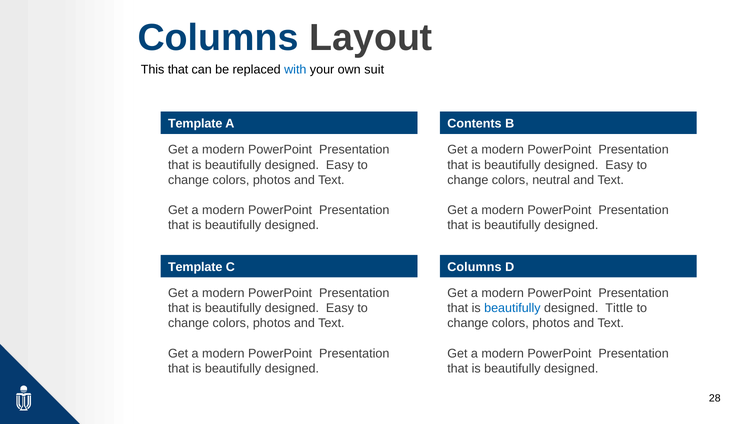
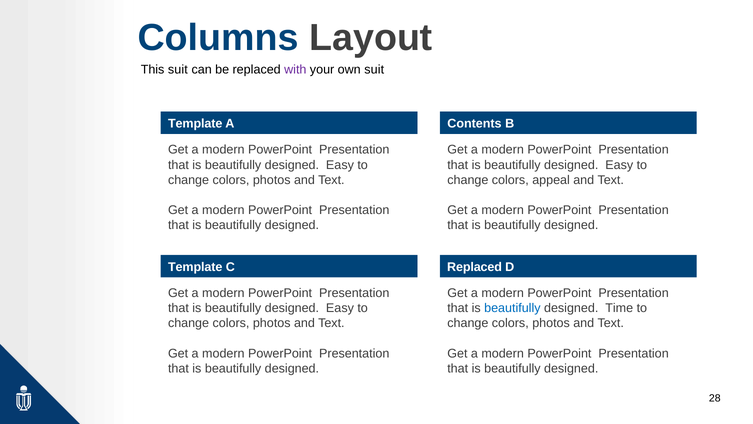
This that: that -> suit
with colour: blue -> purple
neutral: neutral -> appeal
Columns at (474, 267): Columns -> Replaced
Tittle: Tittle -> Time
